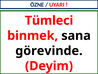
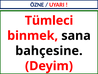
görevinde: görevinde -> bahçesine
